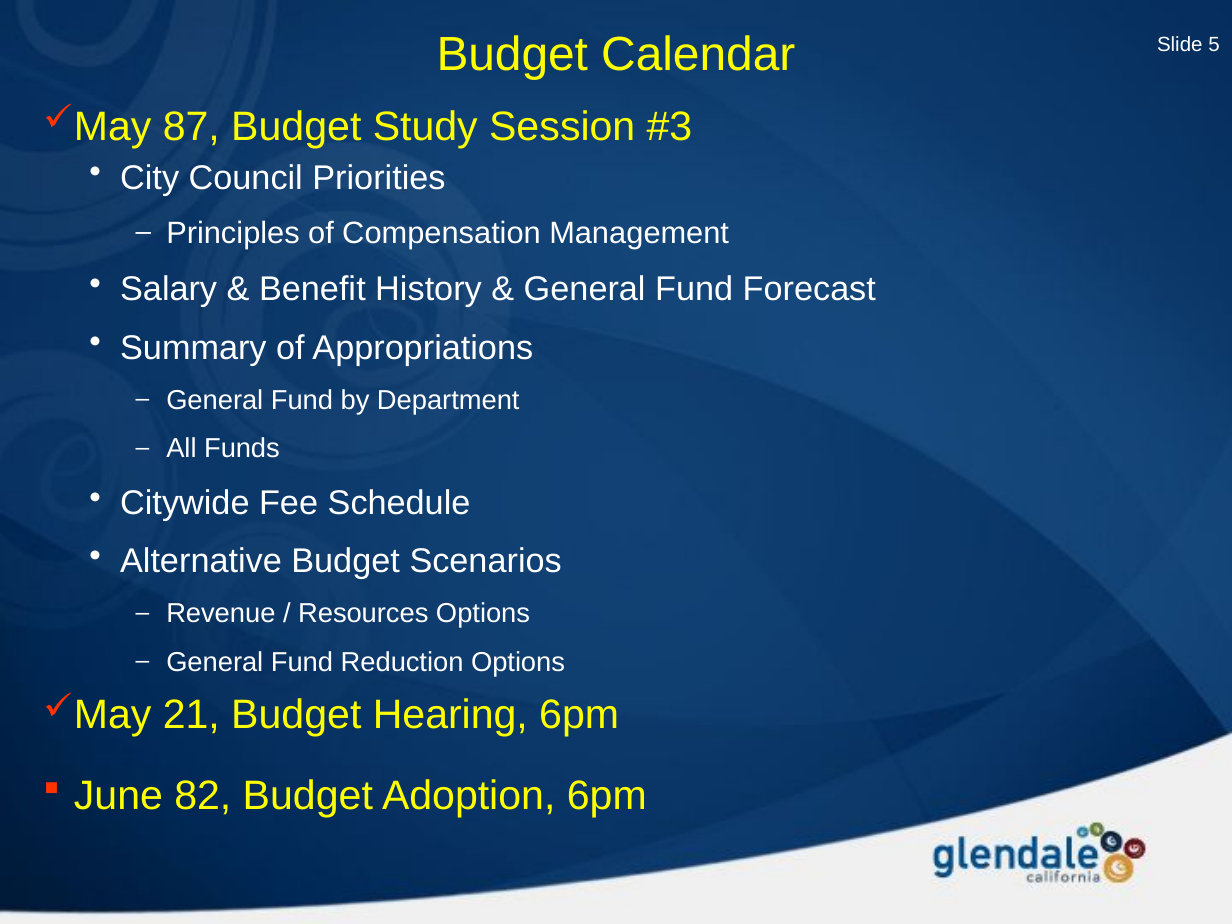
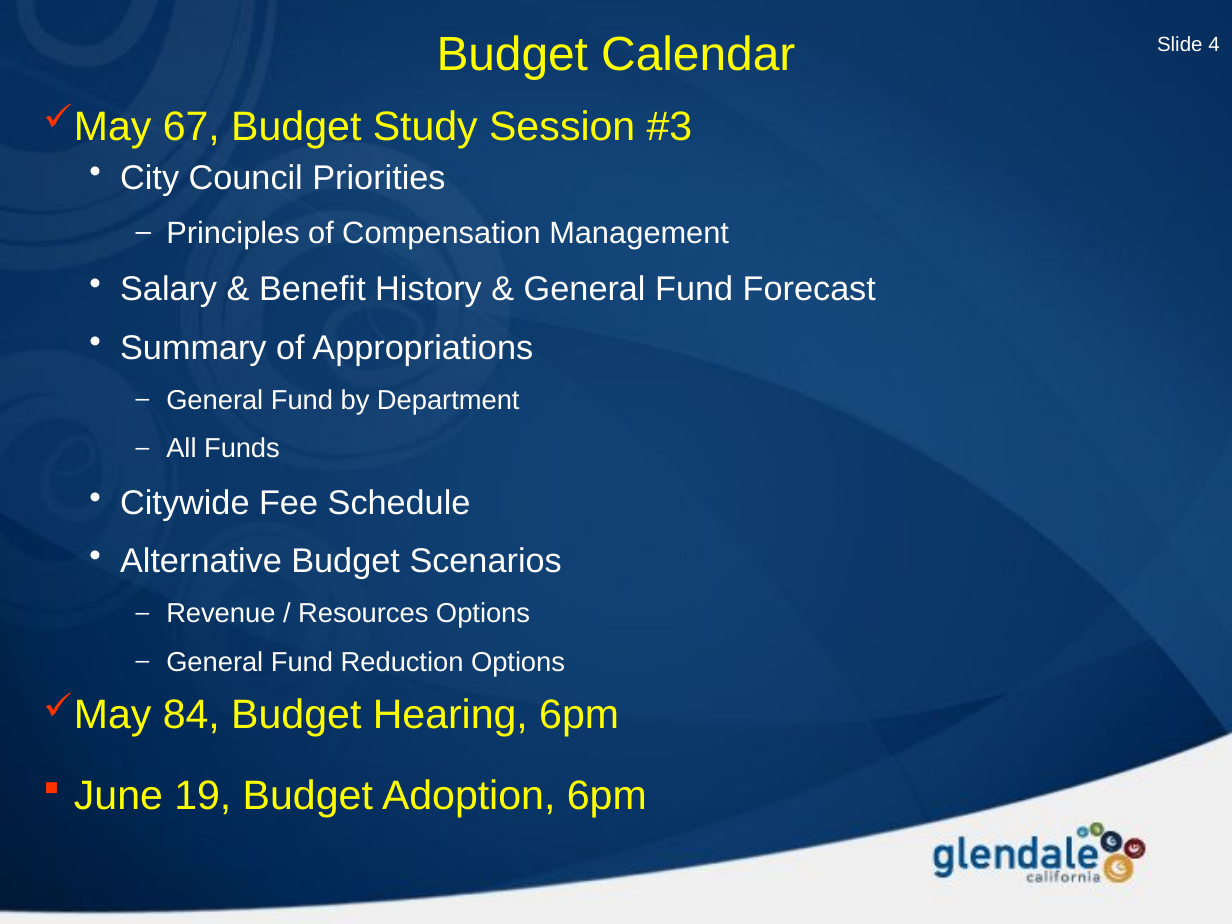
5: 5 -> 4
87: 87 -> 67
21: 21 -> 84
82: 82 -> 19
